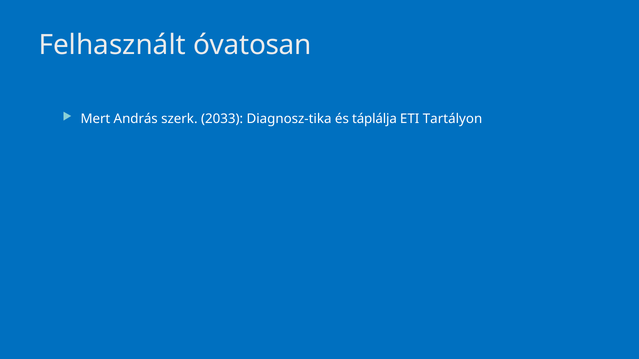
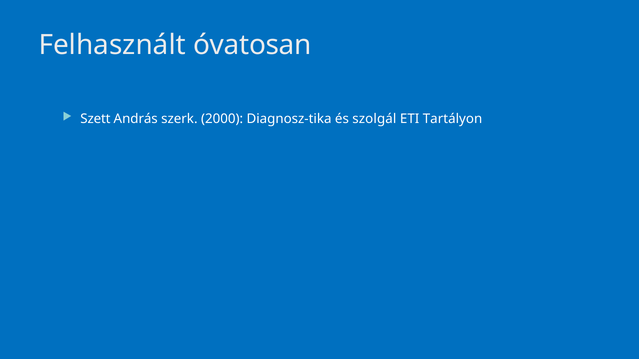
Mert: Mert -> Szett
2033: 2033 -> 2000
táplálja: táplálja -> szolgál
